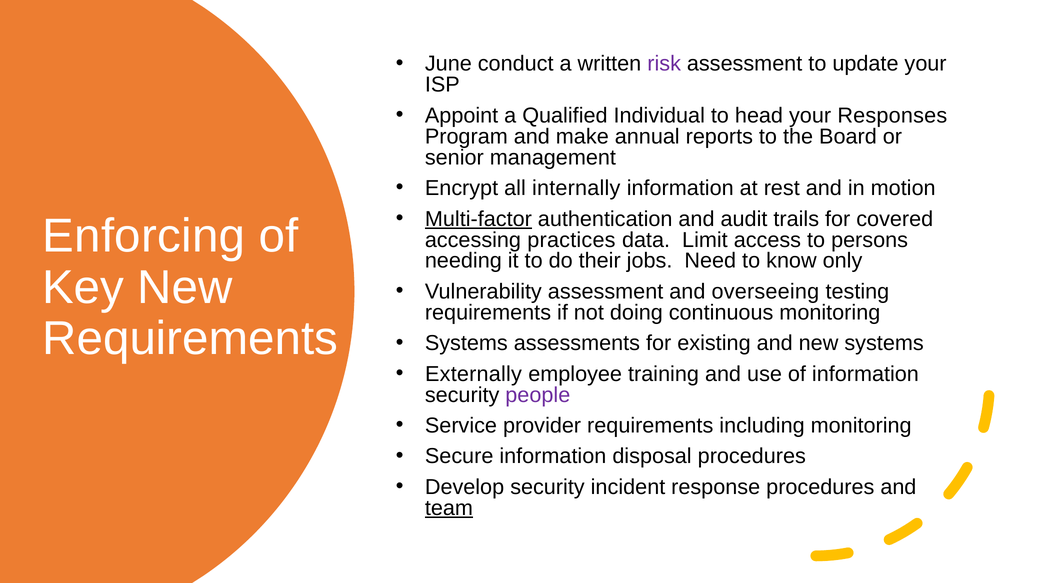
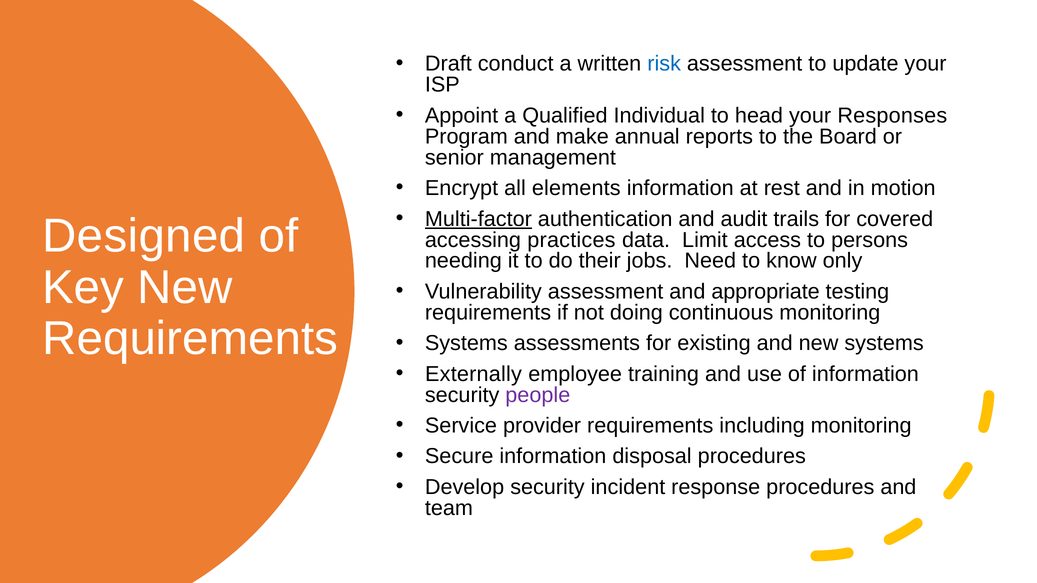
June: June -> Draft
risk colour: purple -> blue
internally: internally -> elements
Enforcing: Enforcing -> Designed
overseeing: overseeing -> appropriate
team underline: present -> none
